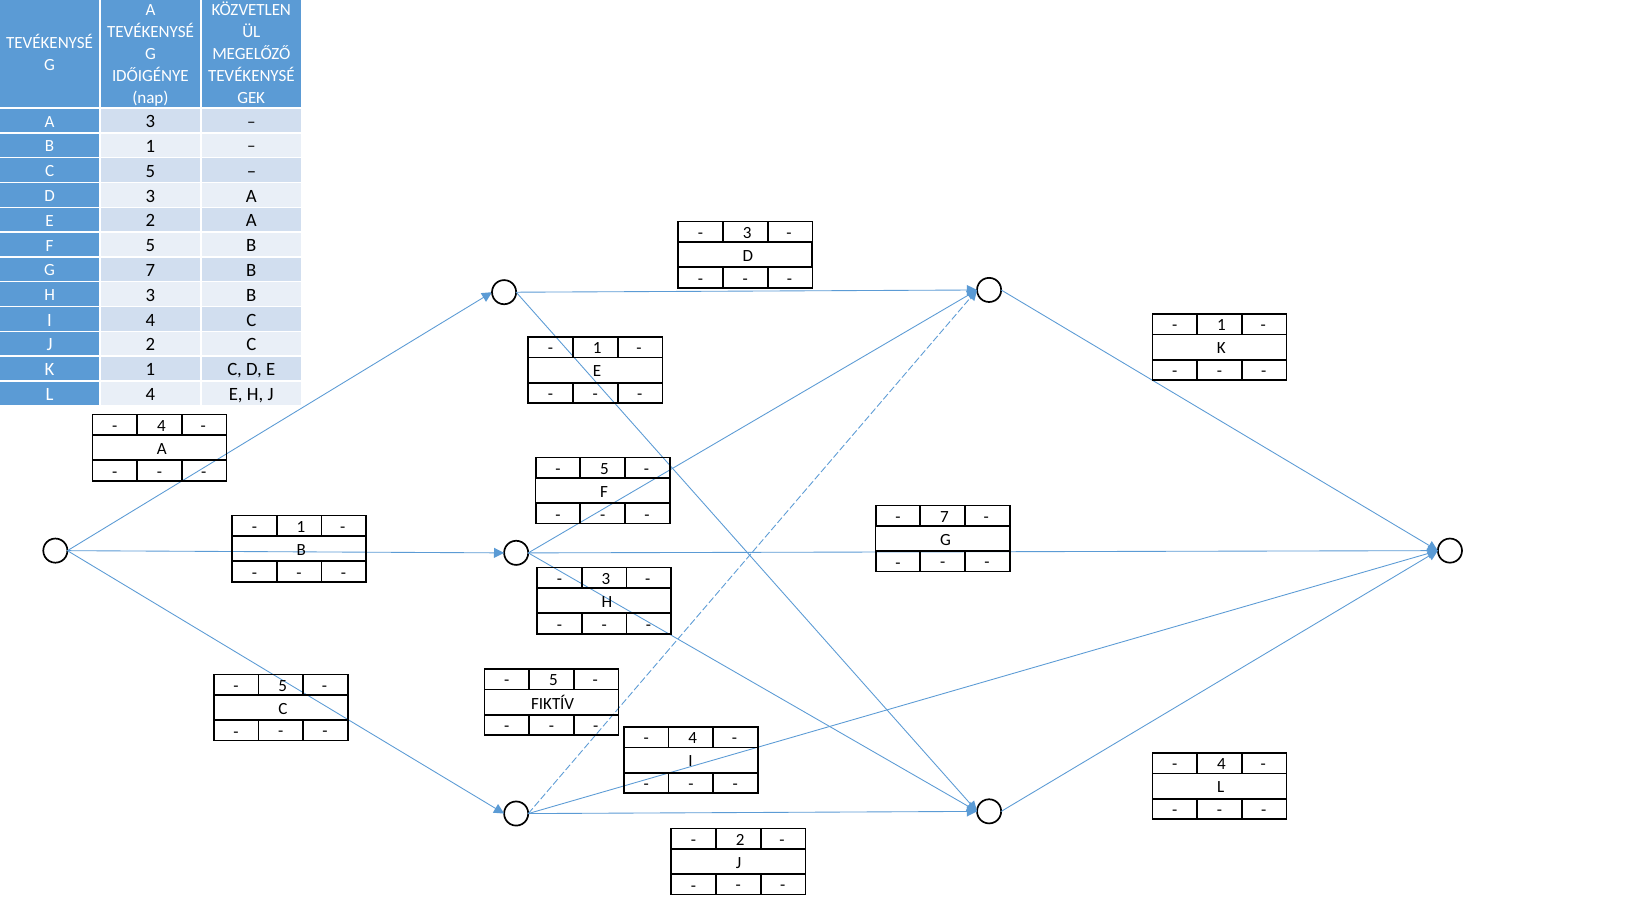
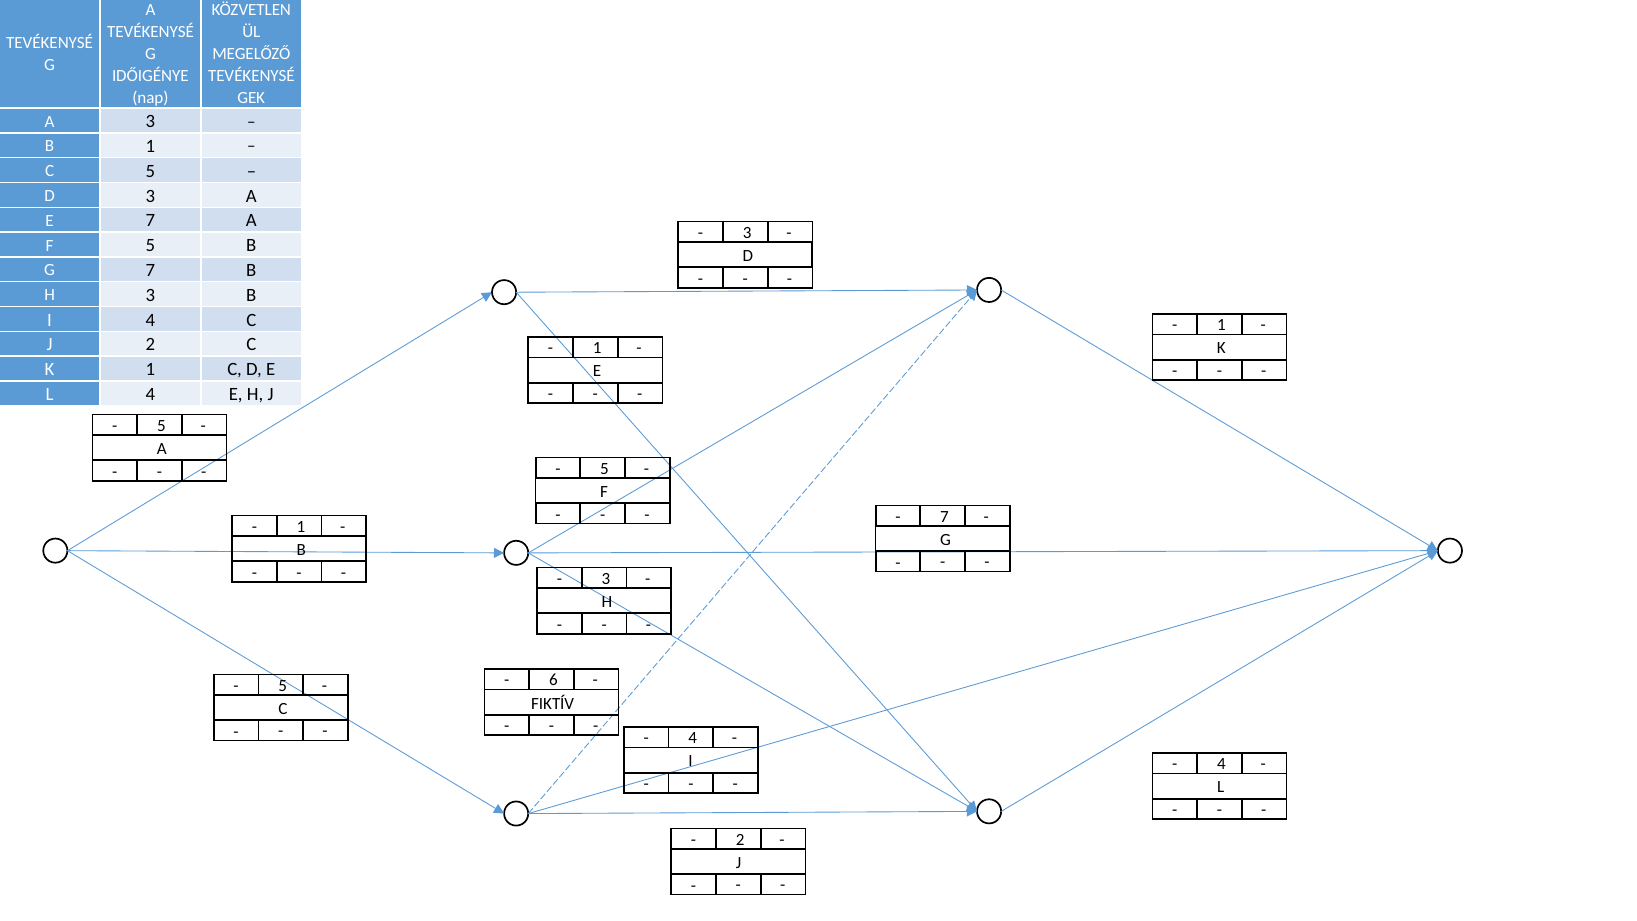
E 2: 2 -> 7
4 at (161, 426): 4 -> 5
5 at (553, 680): 5 -> 6
